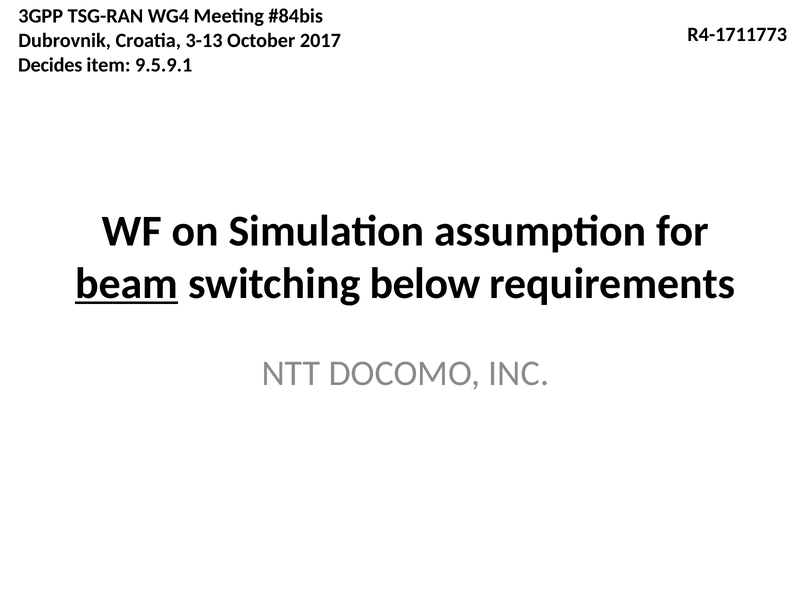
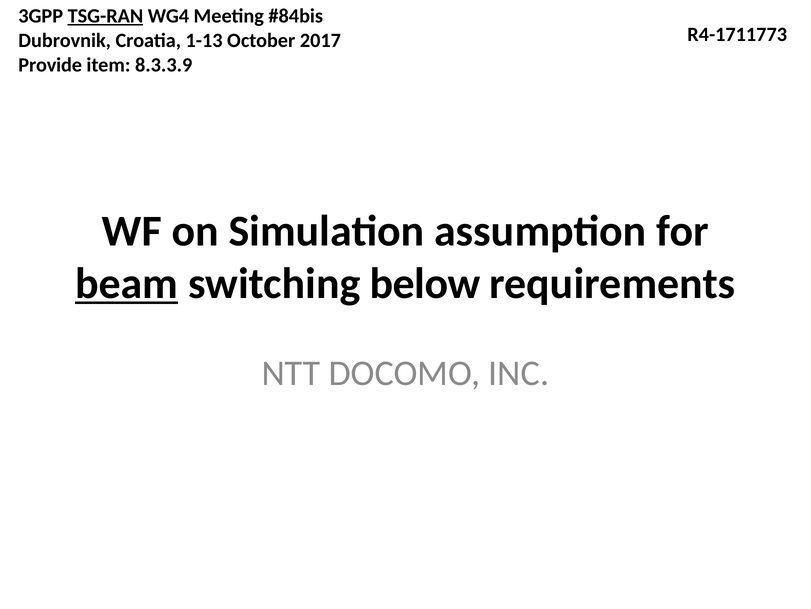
TSG-RAN underline: none -> present
3-13: 3-13 -> 1-13
Decides: Decides -> Provide
9.5.9.1: 9.5.9.1 -> 8.3.3.9
